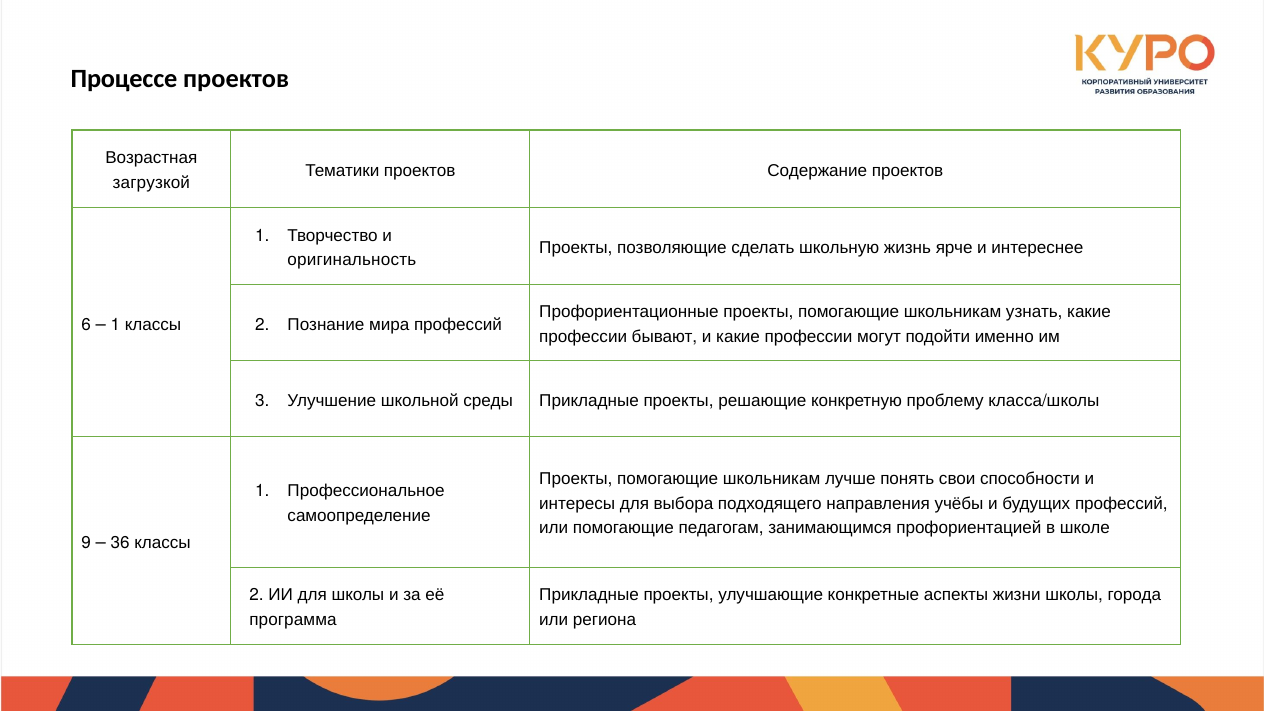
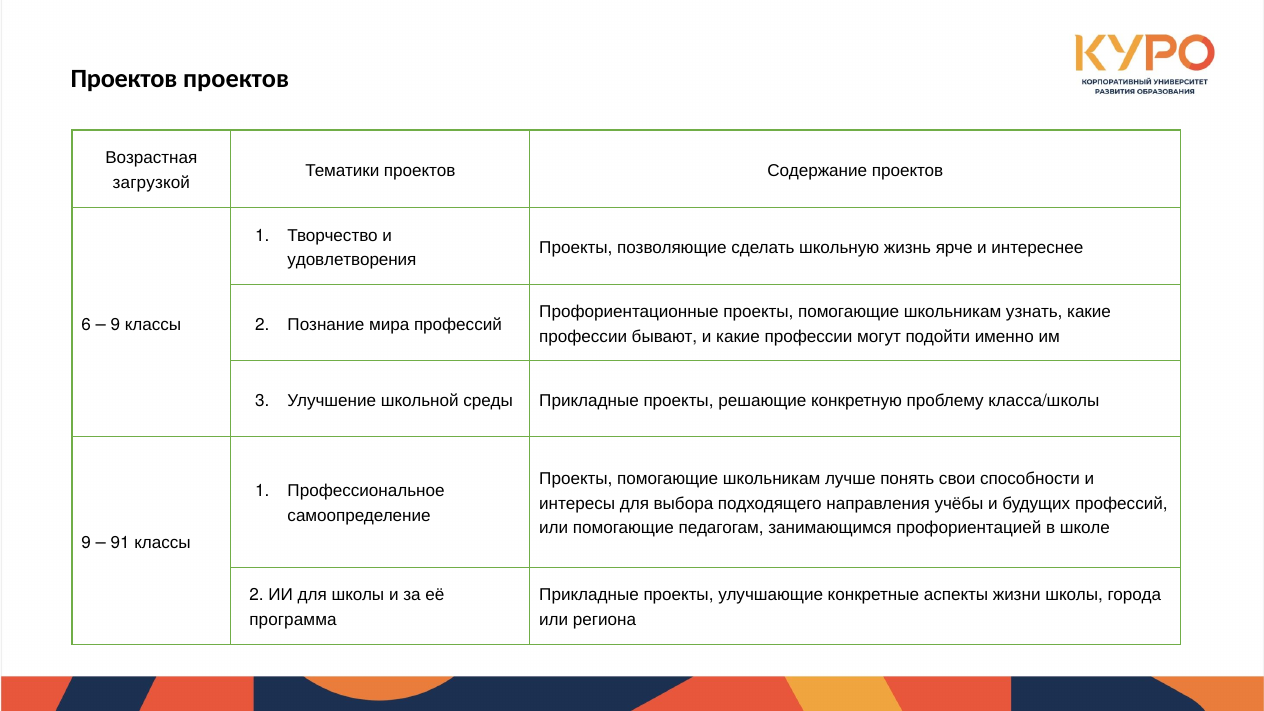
Процессе at (124, 78): Процессе -> Проектов
оригинальность: оригинальность -> удовлетворения
1 at (115, 324): 1 -> 9
36: 36 -> 91
